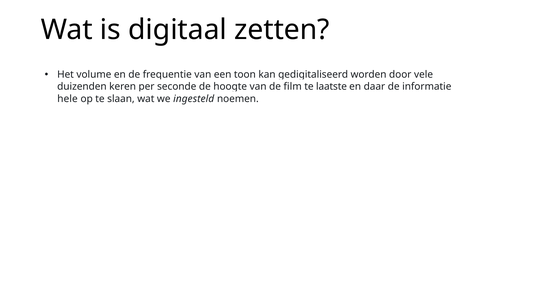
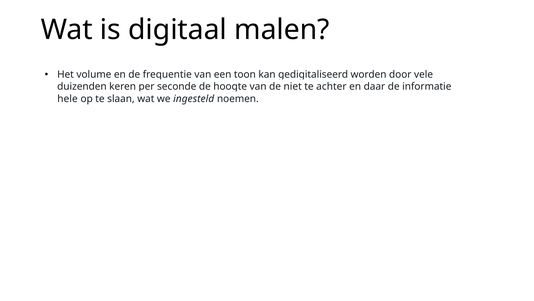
zetten: zetten -> malen
film: film -> niet
laatste: laatste -> achter
